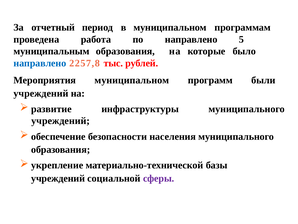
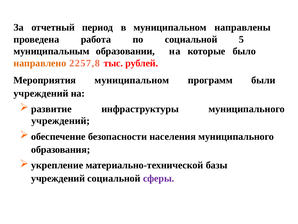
программам: программам -> направлены
по направлено: направлено -> социальной
муниципальным образования: образования -> образовании
направлено at (40, 63) colour: blue -> orange
